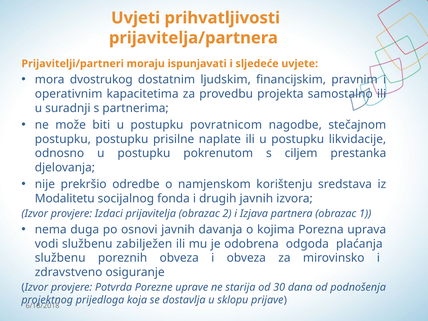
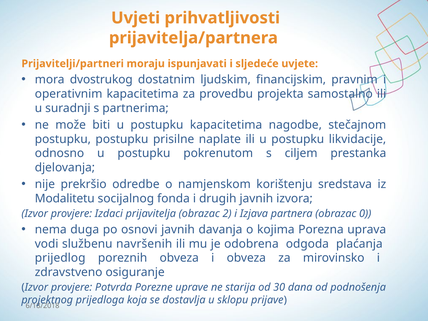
postupku povratnicom: povratnicom -> kapacitetima
1: 1 -> 0
zabilježen: zabilježen -> navršenih
službenu at (60, 258): službenu -> prijedlog
